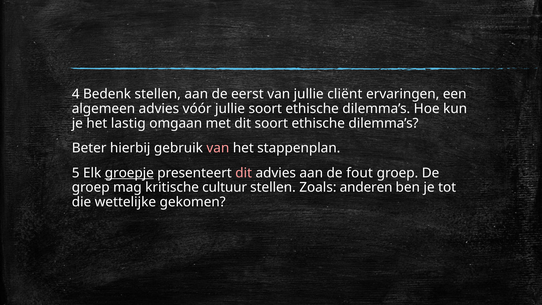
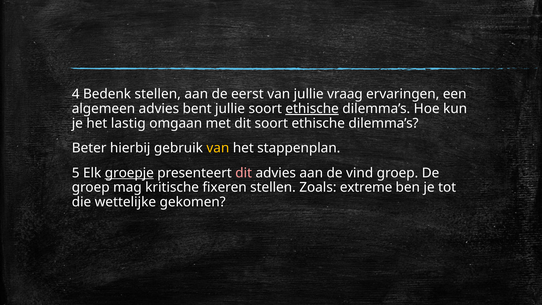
cliënt: cliënt -> vraag
vóór: vóór -> bent
ethische at (312, 109) underline: none -> present
van at (218, 148) colour: pink -> yellow
fout: fout -> vind
cultuur: cultuur -> fixeren
anderen: anderen -> extreme
